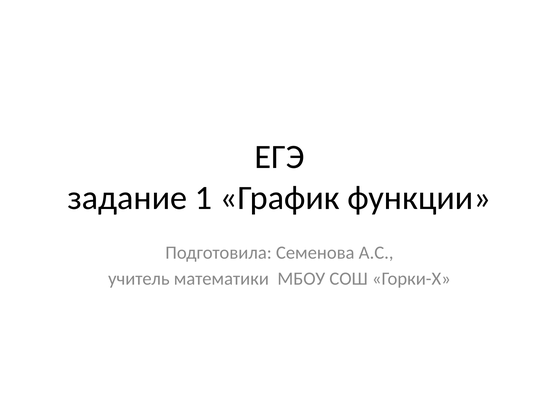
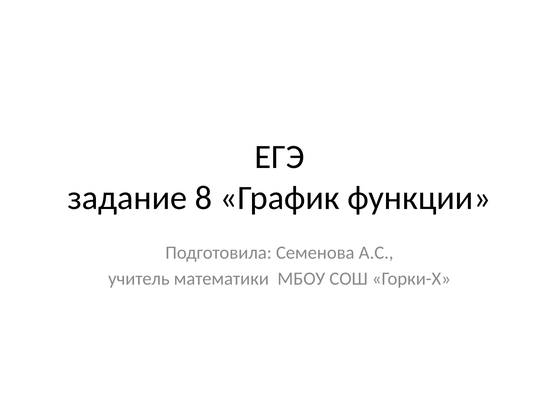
1: 1 -> 8
